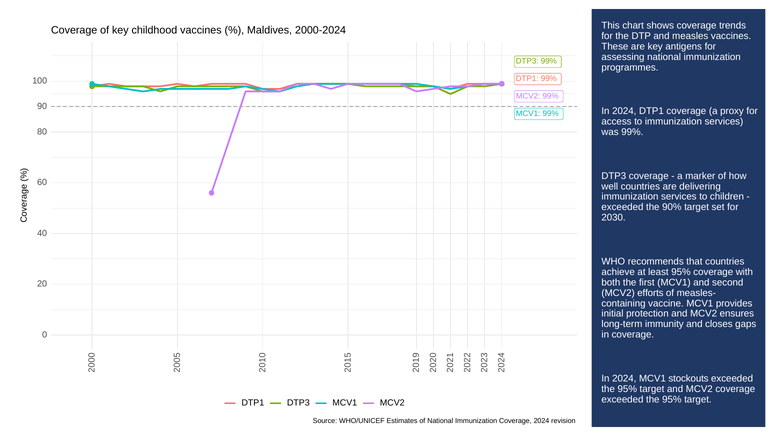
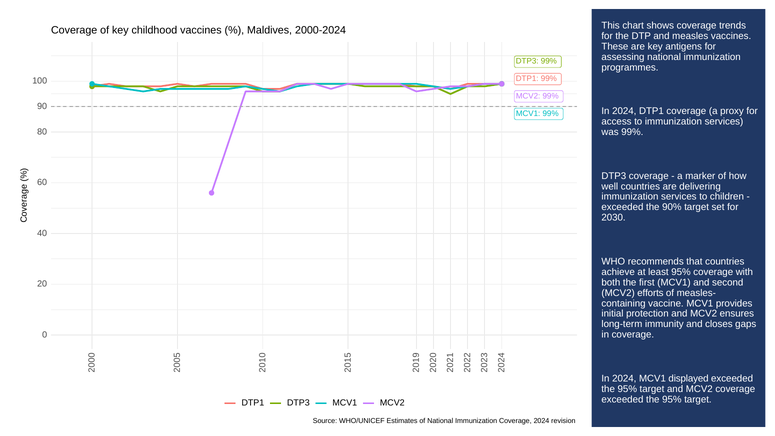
stockouts: stockouts -> displayed
